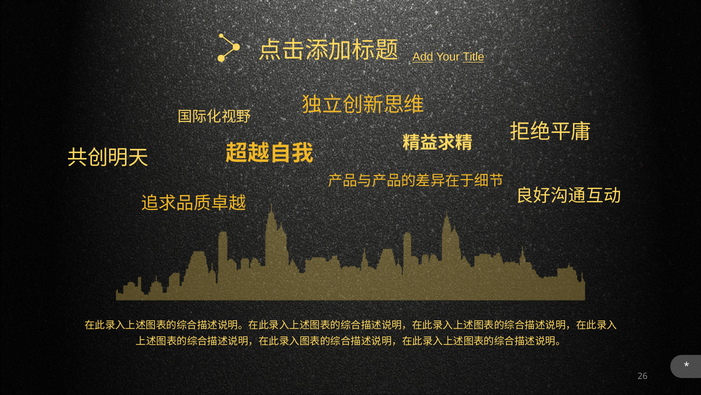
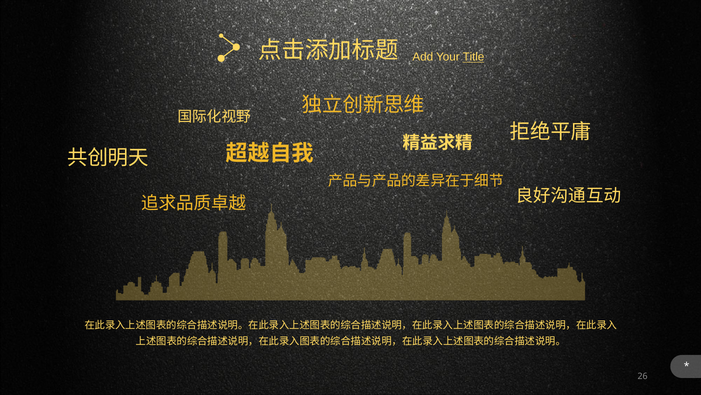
Add underline: present -> none
